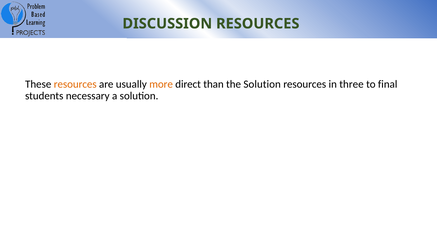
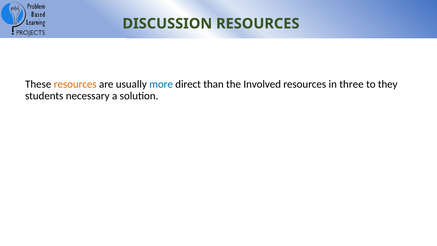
more colour: orange -> blue
the Solution: Solution -> Involved
final: final -> they
